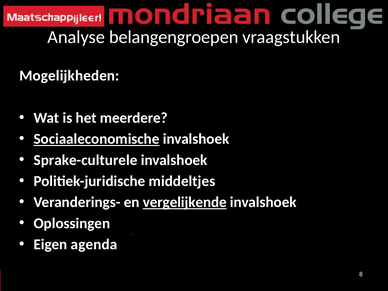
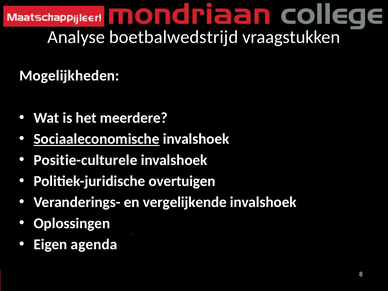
belangengroepen: belangengroepen -> boetbalwedstrijd
Sprake-culturele: Sprake-culturele -> Positie-culturele
middeltjes: middeltjes -> overtuigen
vergelijkende underline: present -> none
